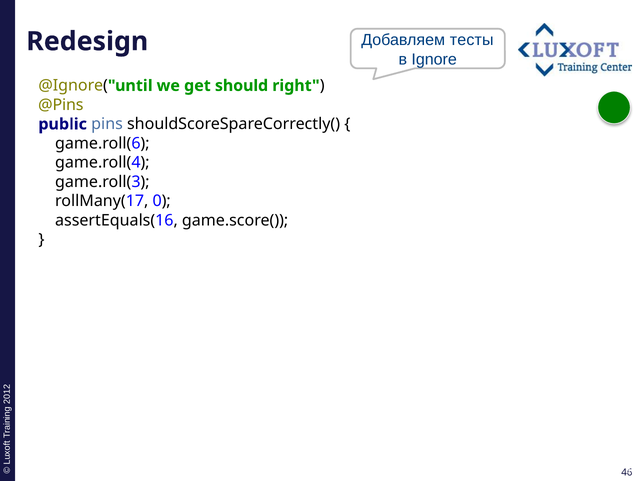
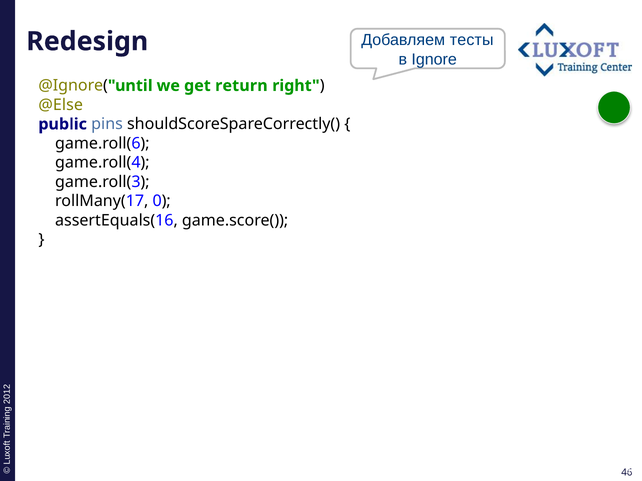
should: should -> return
@Pins: @Pins -> @Else
